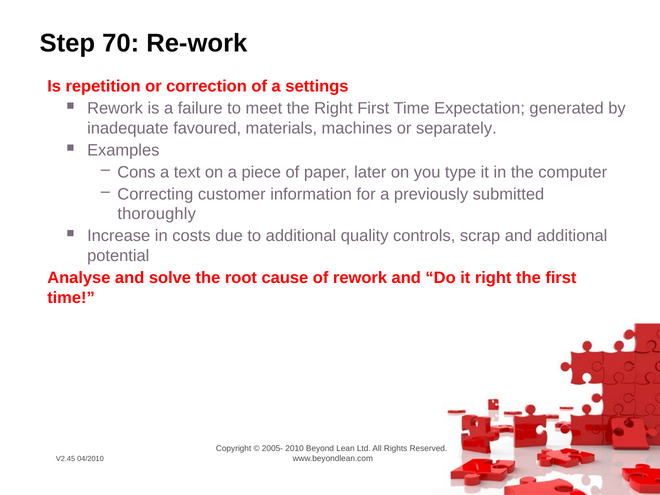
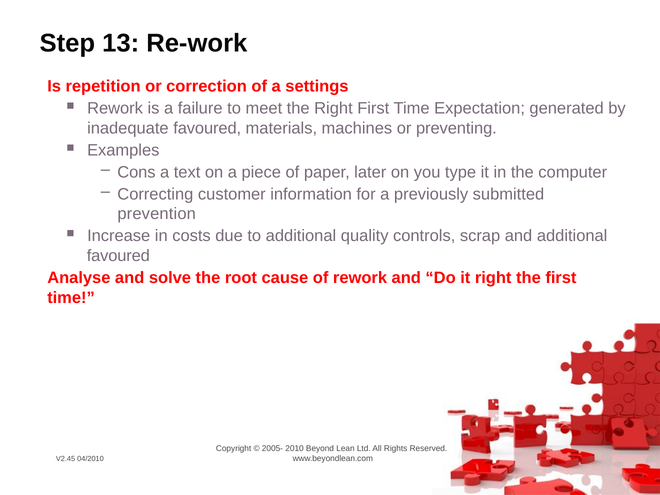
70: 70 -> 13
separately: separately -> preventing
thoroughly: thoroughly -> prevention
potential at (118, 256): potential -> favoured
